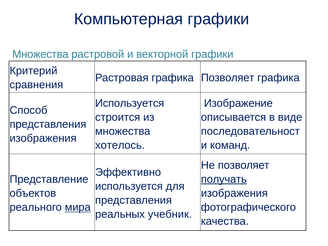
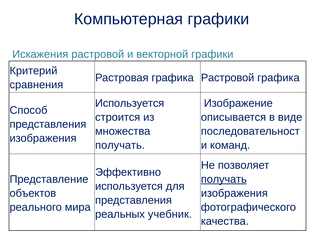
Множества at (40, 54): Множества -> Искажения
графика Позволяет: Позволяет -> Растровой
хотелось at (120, 145): хотелось -> получать
мира underline: present -> none
